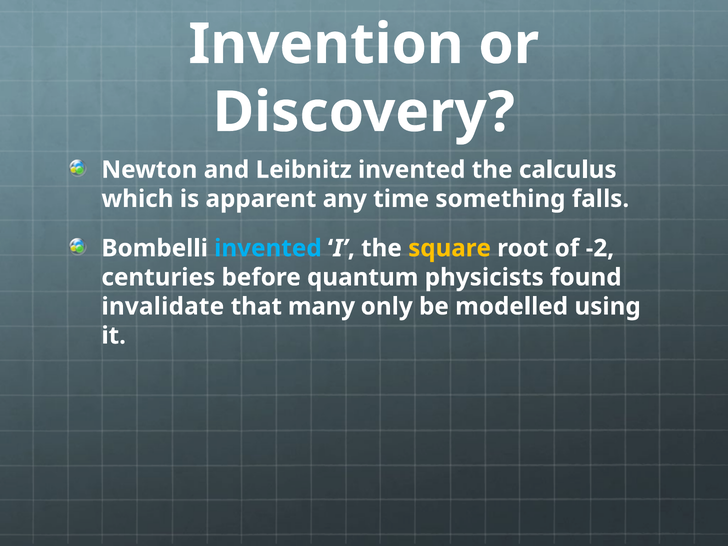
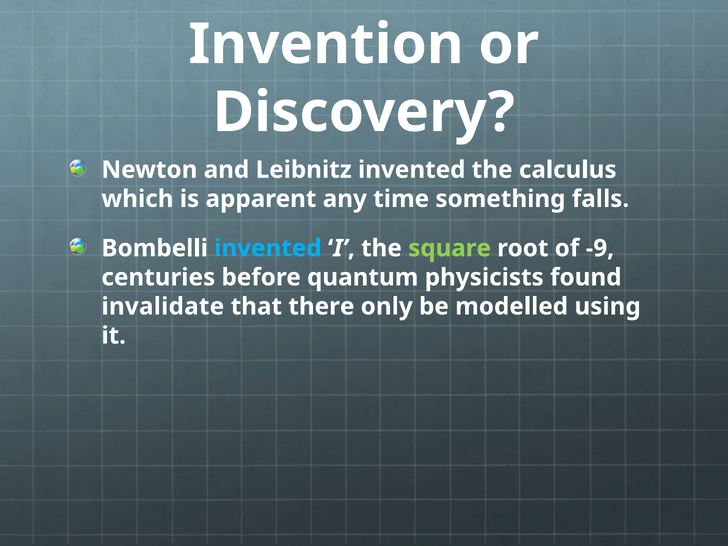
square colour: yellow -> light green
-2: -2 -> -9
many: many -> there
